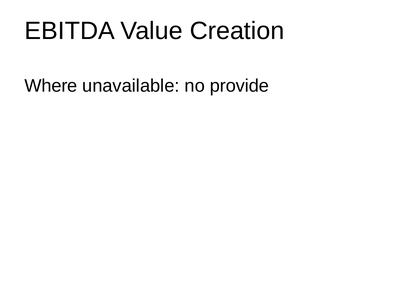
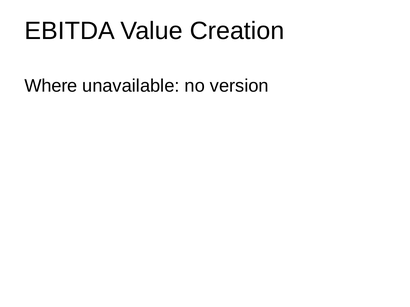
provide: provide -> version
